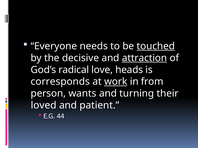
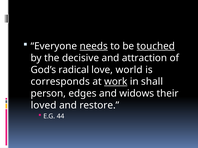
needs underline: none -> present
attraction underline: present -> none
heads: heads -> world
from: from -> shall
wants: wants -> edges
turning: turning -> widows
patient: patient -> restore
